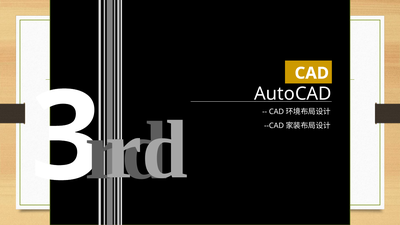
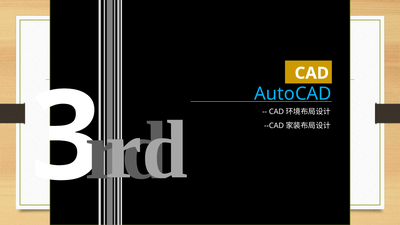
AutoCAD colour: white -> light blue
